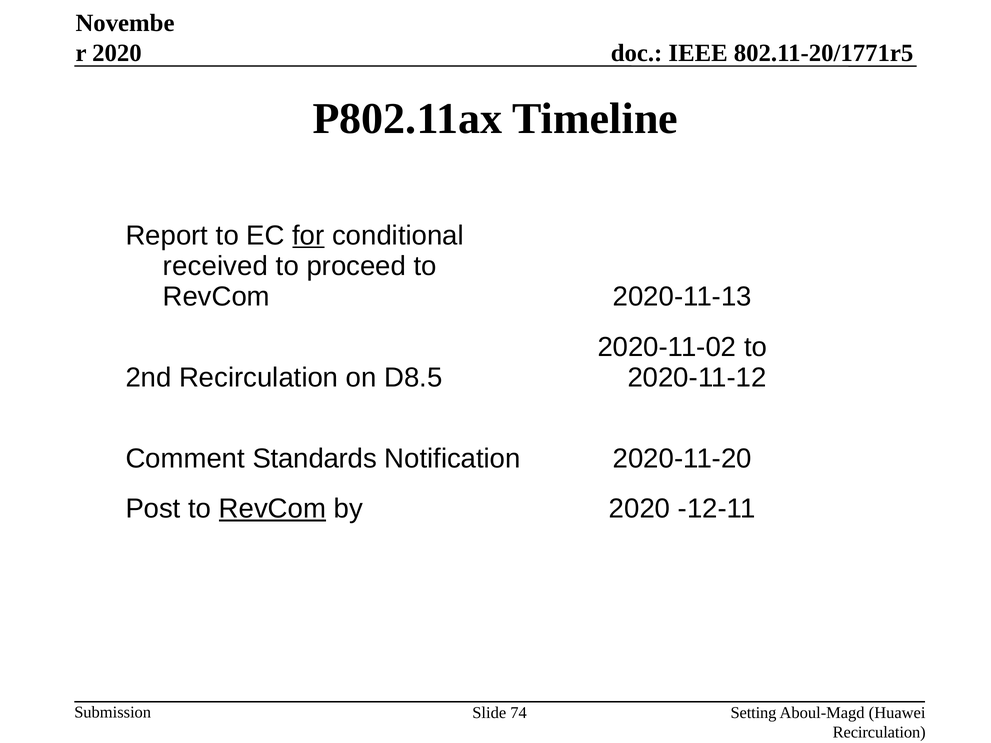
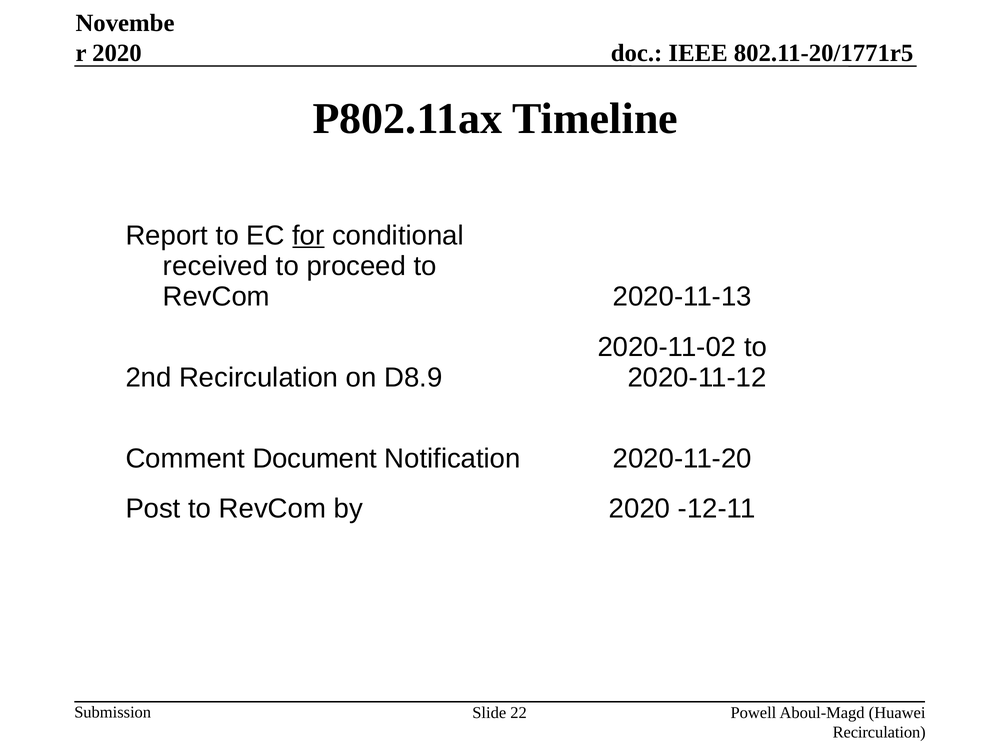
D8.5: D8.5 -> D8.9
Standards: Standards -> Document
RevCom at (272, 509) underline: present -> none
74: 74 -> 22
Setting: Setting -> Powell
